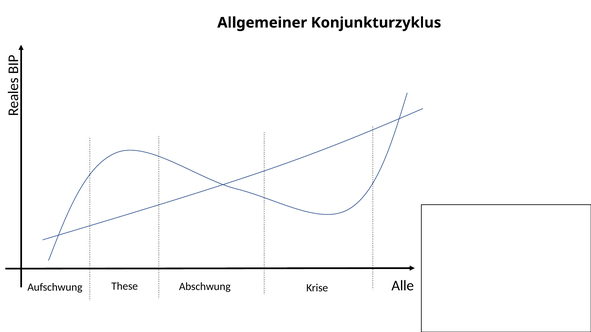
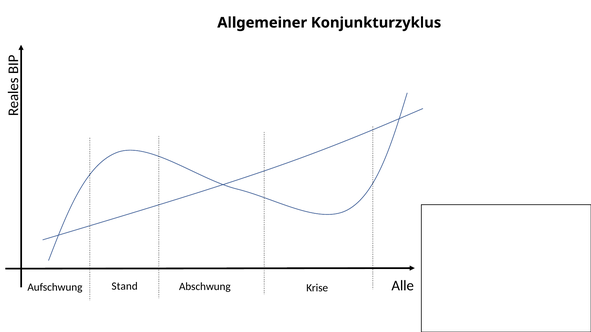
These: These -> Stand
